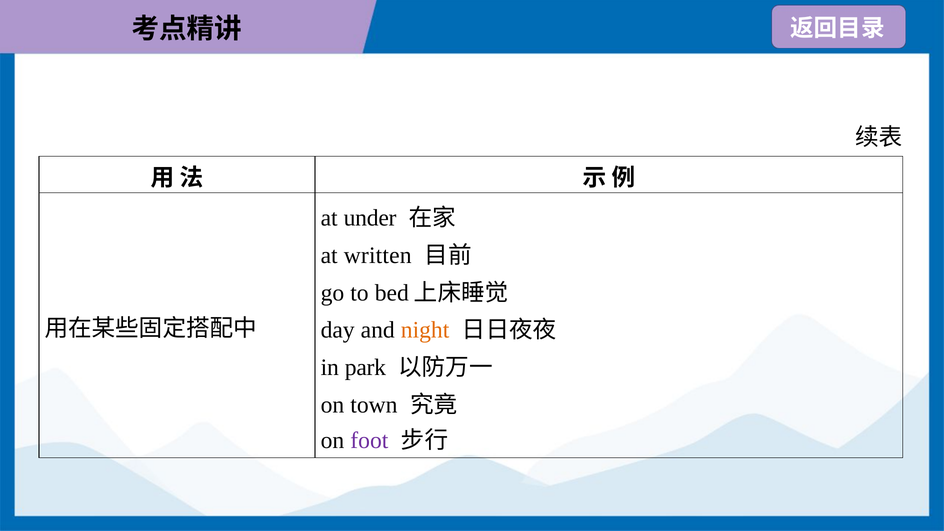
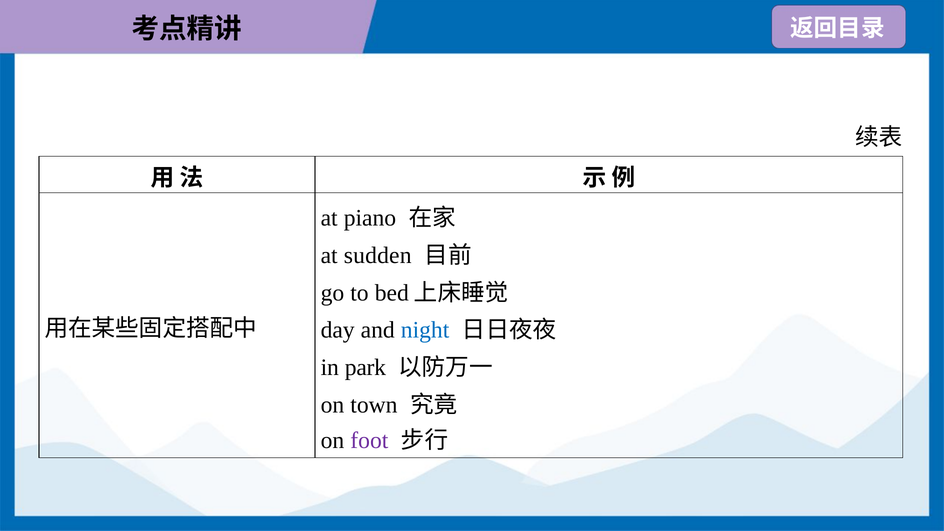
under: under -> piano
written: written -> sudden
night colour: orange -> blue
